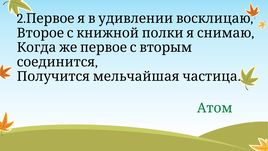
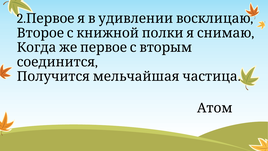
Атом colour: green -> black
